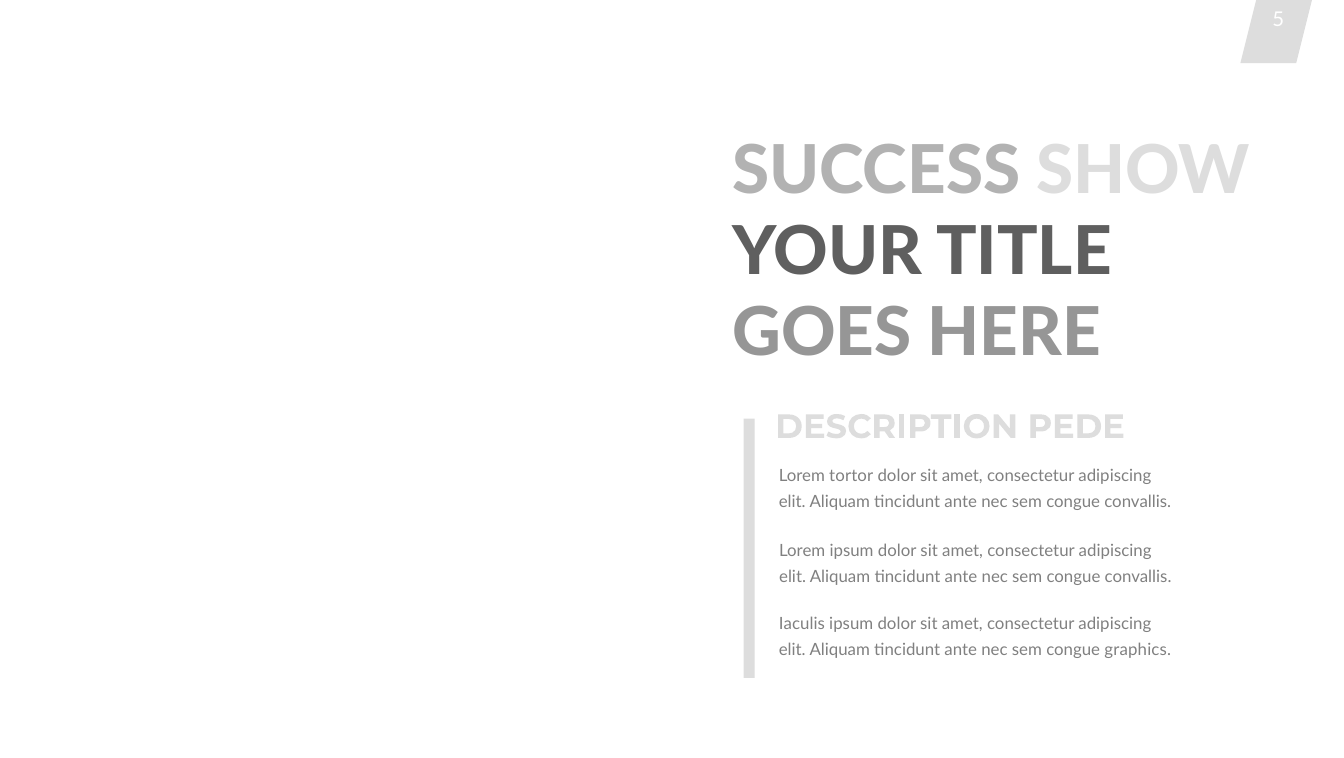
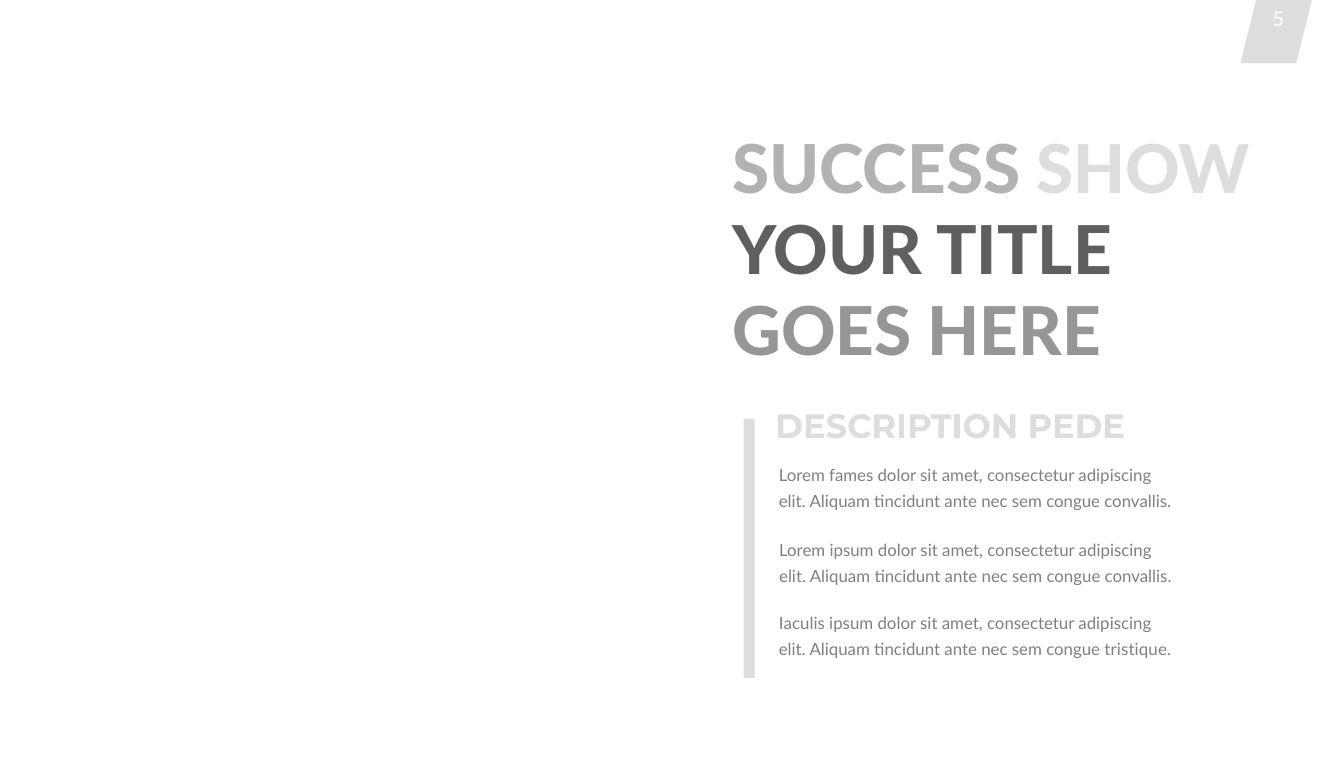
tortor: tortor -> fames
graphics: graphics -> tristique
